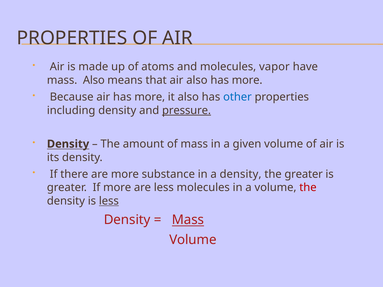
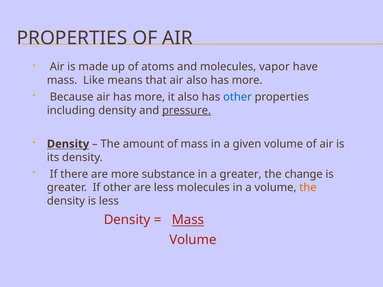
mass Also: Also -> Like
a density: density -> greater
the greater: greater -> change
If more: more -> other
the at (308, 188) colour: red -> orange
less at (109, 201) underline: present -> none
